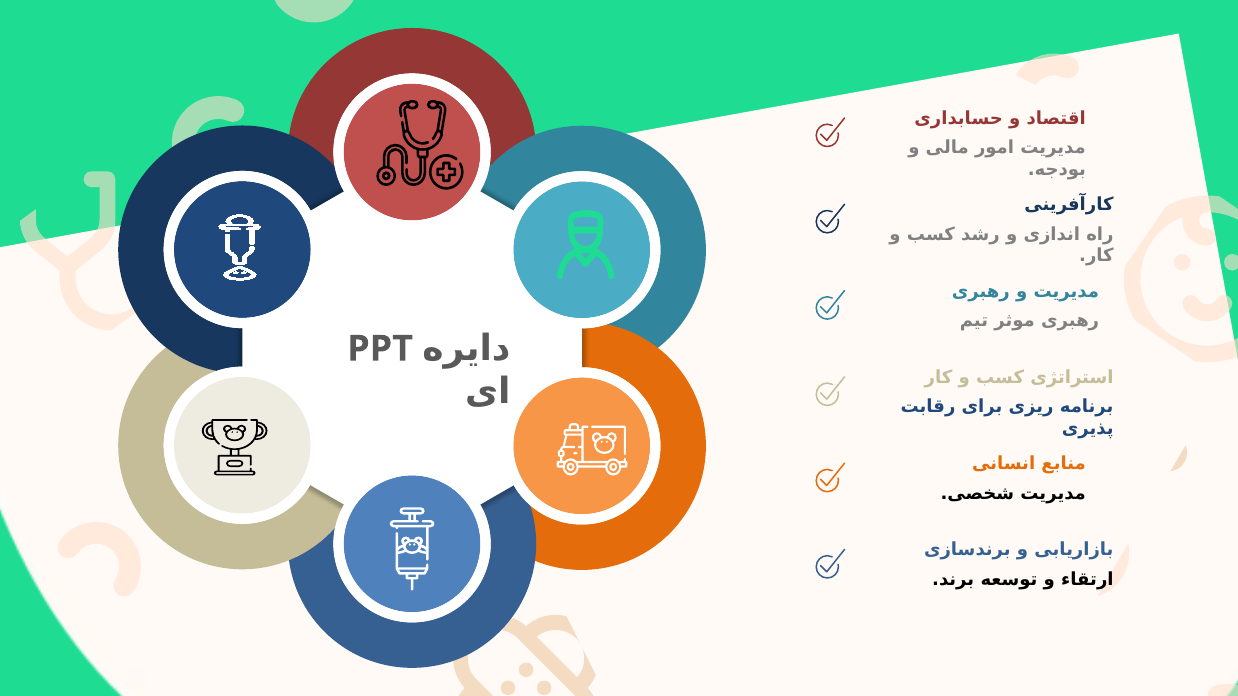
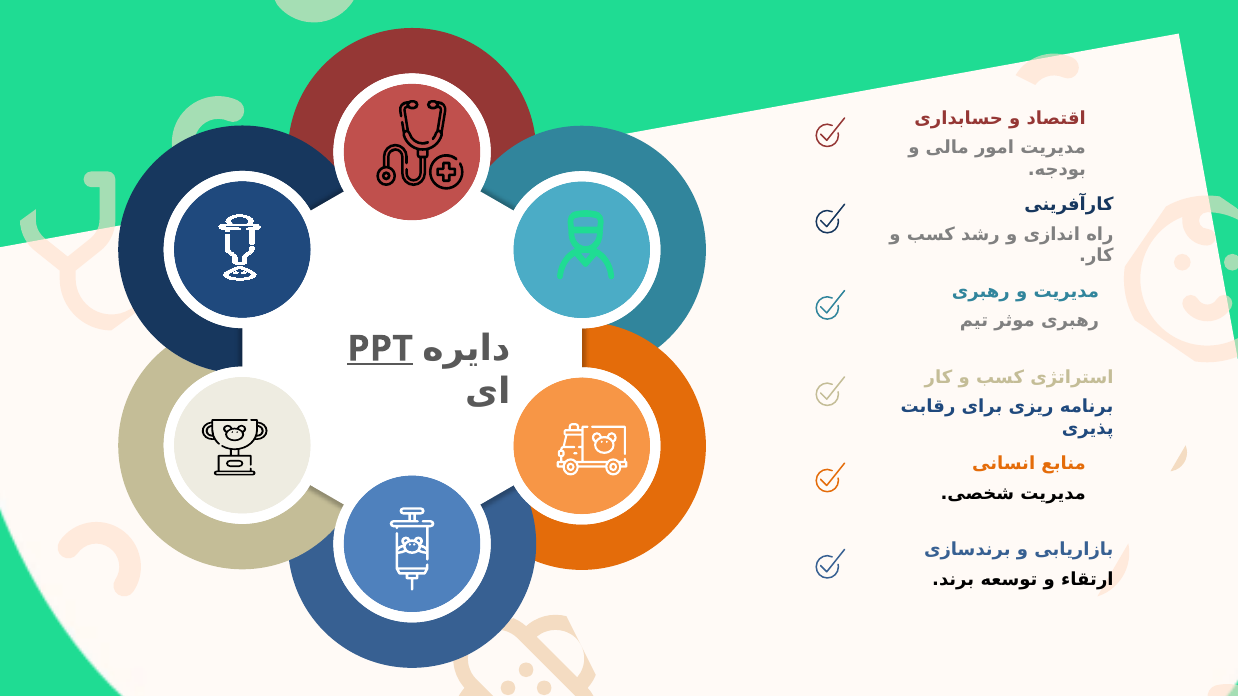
PPT underline: none -> present
